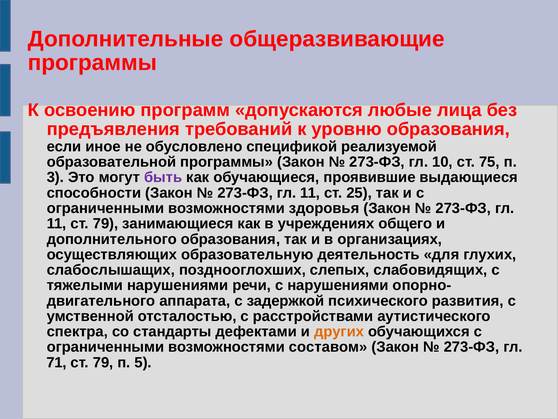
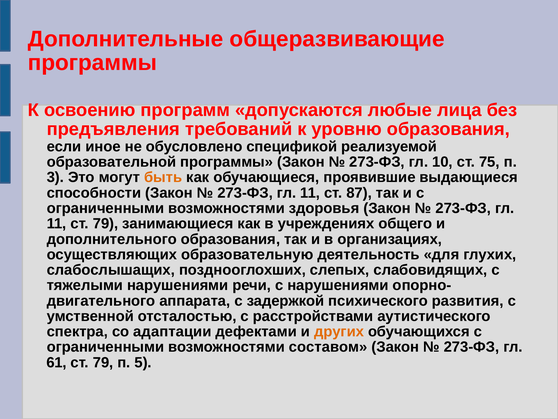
быть colour: purple -> orange
25: 25 -> 87
стандарты: стандарты -> адаптации
71: 71 -> 61
